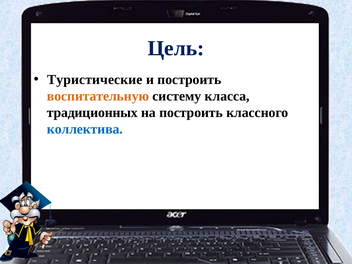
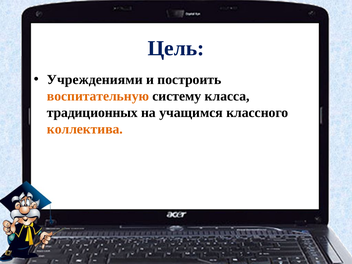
Туристические: Туристические -> Учреждениями
на построить: построить -> учащимся
коллектива colour: blue -> orange
